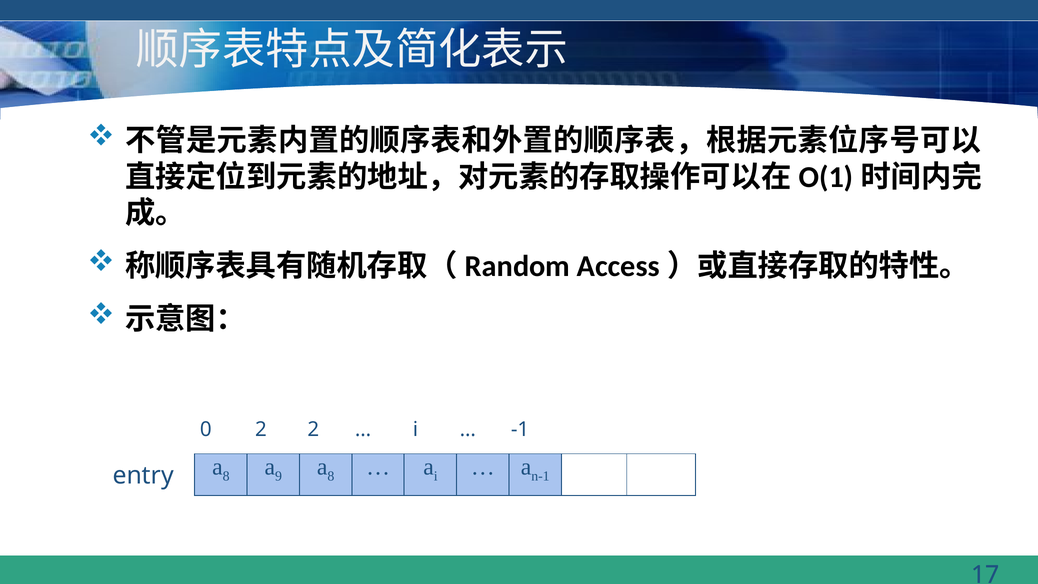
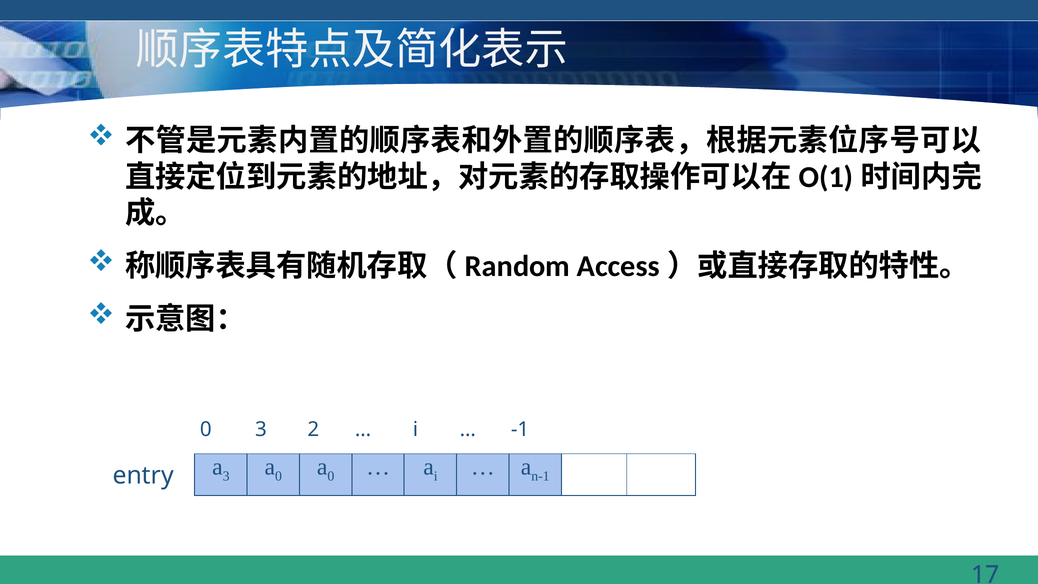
0 2: 2 -> 3
8 at (226, 476): 8 -> 3
9 at (279, 476): 9 -> 0
8 at (331, 476): 8 -> 0
